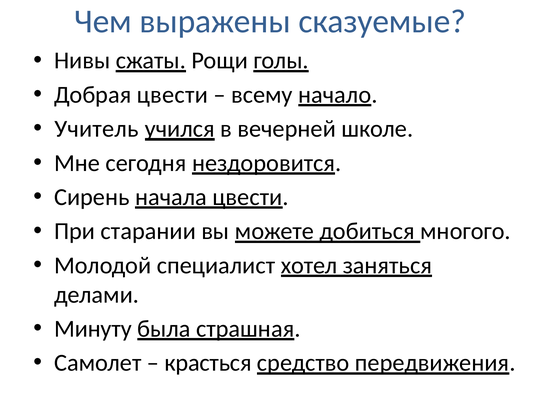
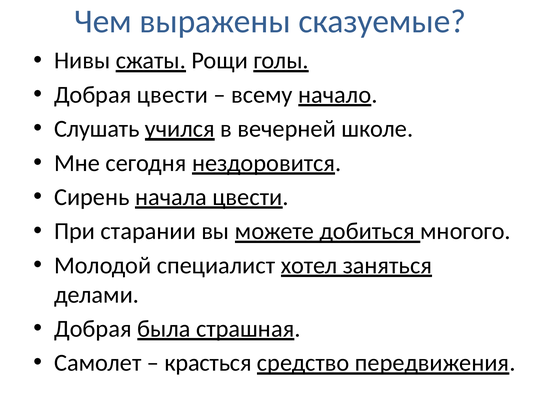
Учитель: Учитель -> Слушать
Минуту at (93, 329): Минуту -> Добрая
